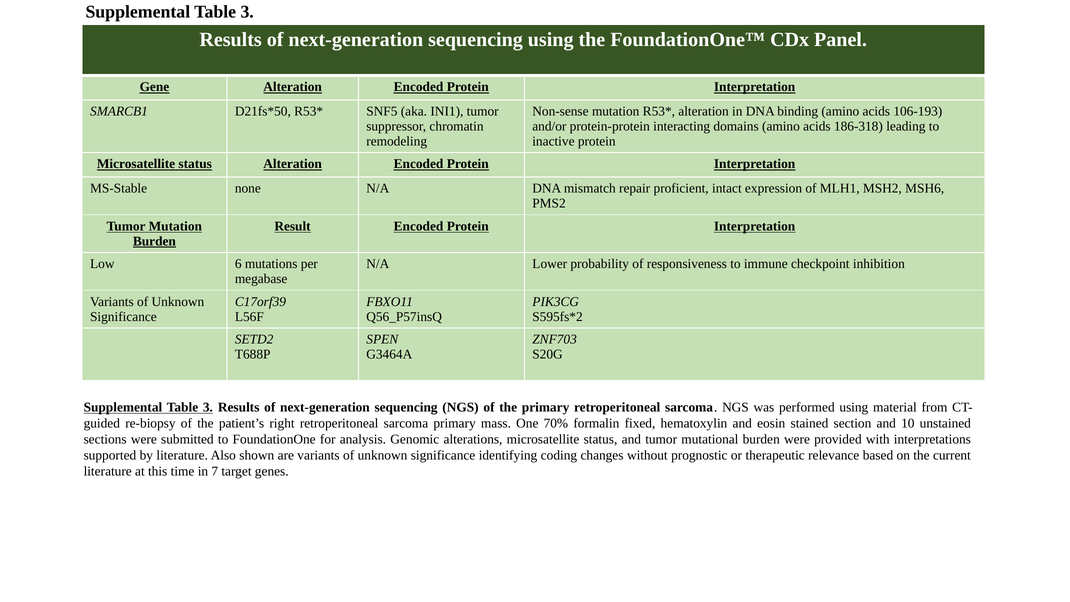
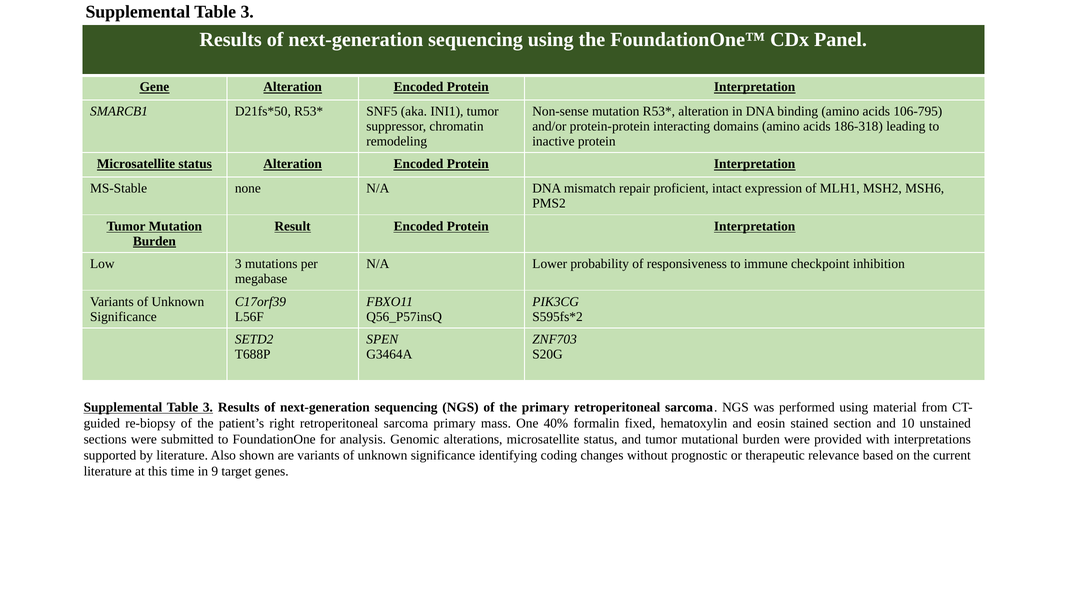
106-193: 106-193 -> 106-795
Low 6: 6 -> 3
70%: 70% -> 40%
7: 7 -> 9
